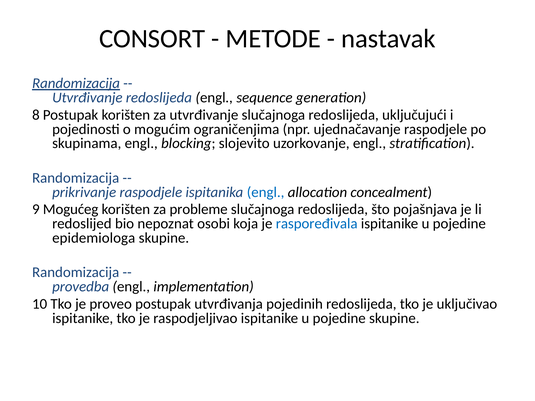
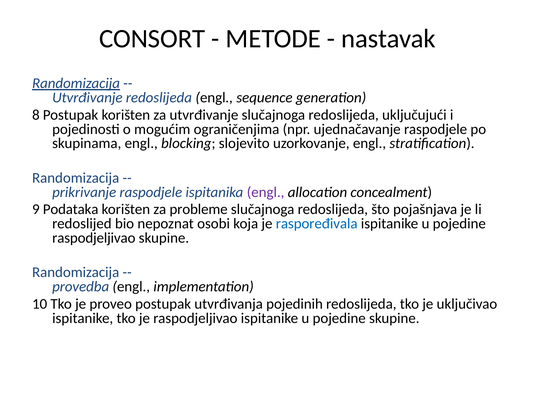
engl at (266, 192) colour: blue -> purple
Mogućeg: Mogućeg -> Podataka
epidemiologa at (94, 238): epidemiologa -> raspodjeljivao
